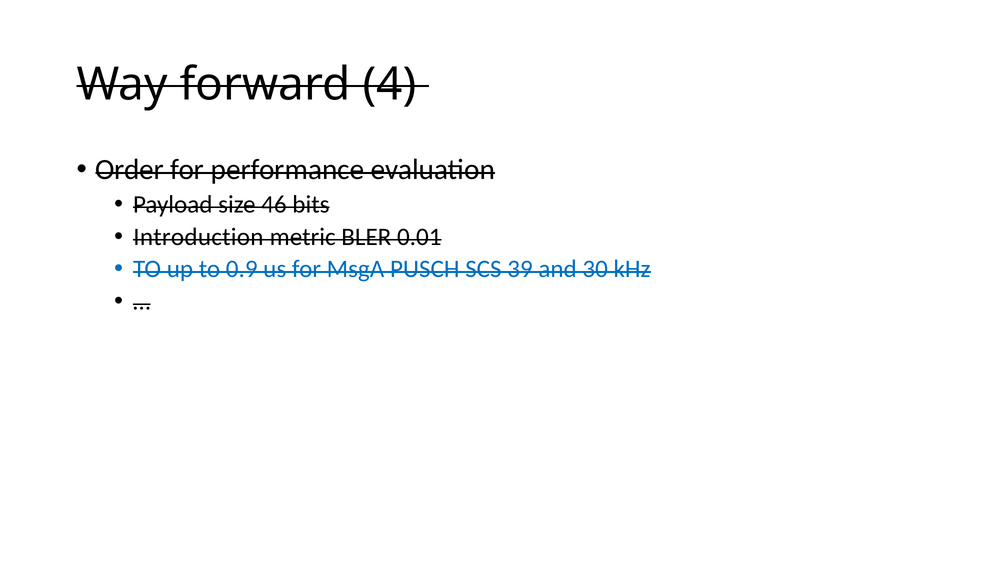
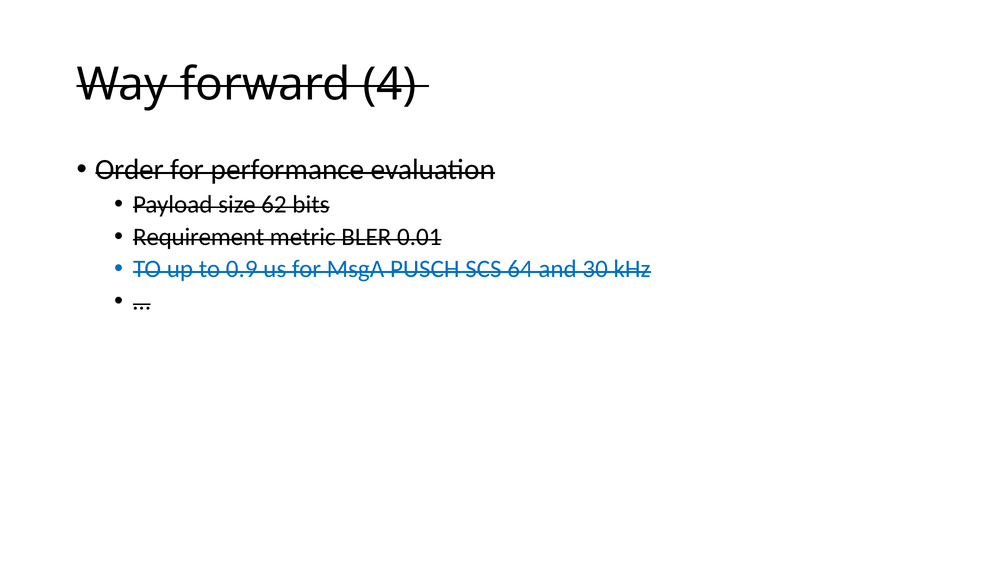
46: 46 -> 62
Introduction: Introduction -> Requirement
39: 39 -> 64
